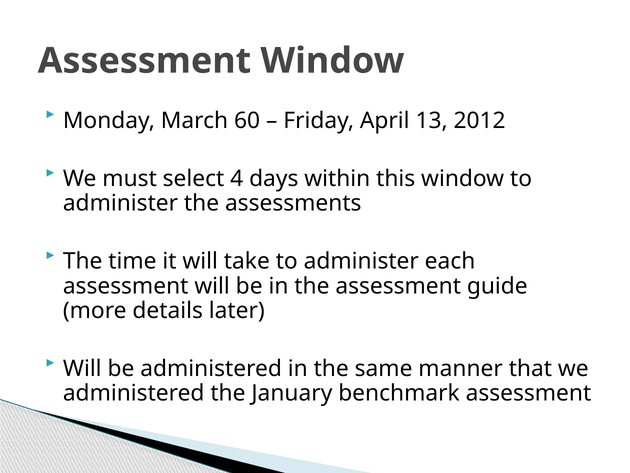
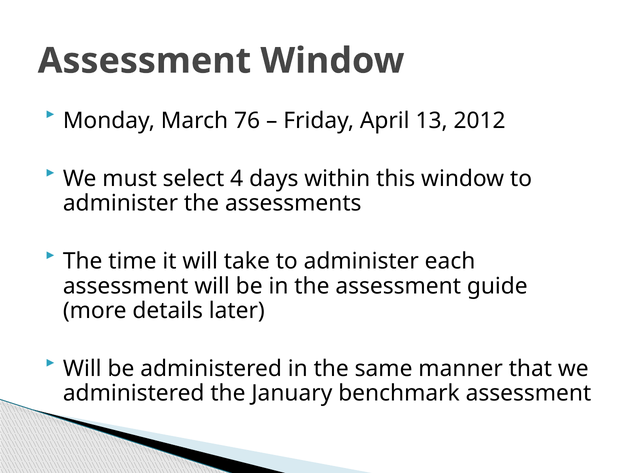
60: 60 -> 76
